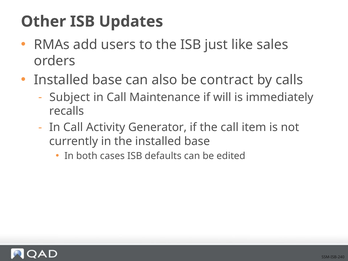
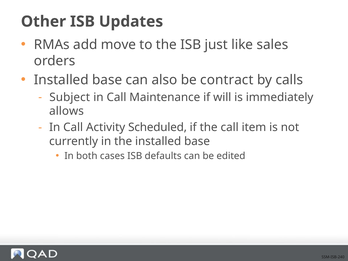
users: users -> move
recalls: recalls -> allows
Generator: Generator -> Scheduled
